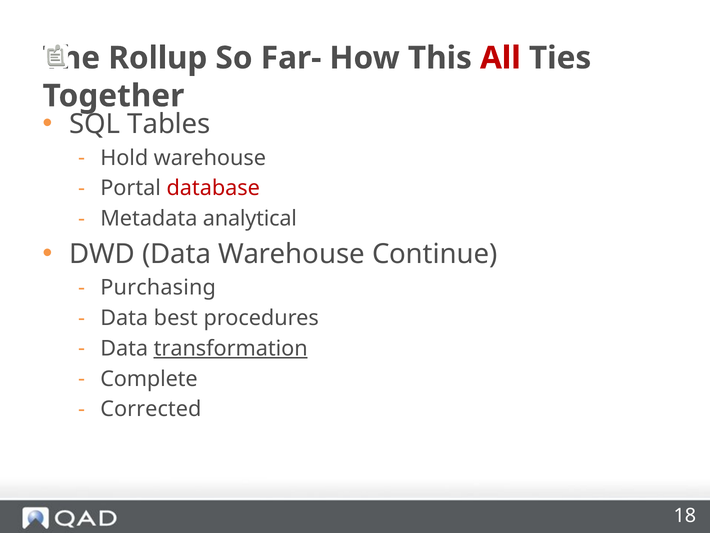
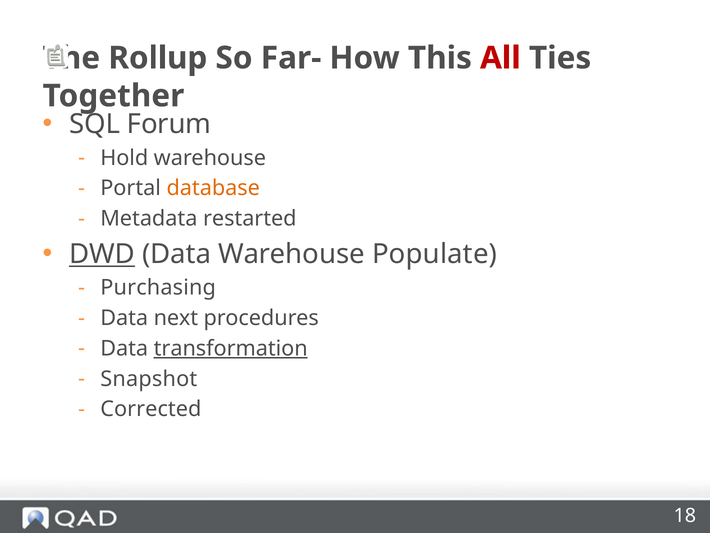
Tables: Tables -> Forum
database colour: red -> orange
analytical: analytical -> restarted
DWD underline: none -> present
Continue: Continue -> Populate
best: best -> next
Complete: Complete -> Snapshot
